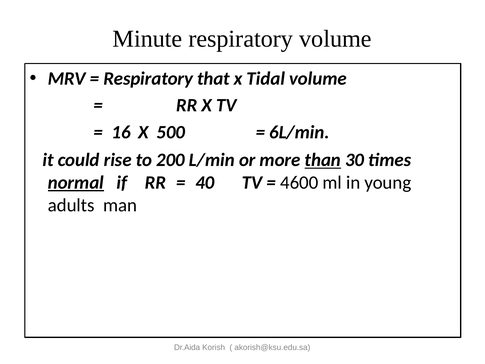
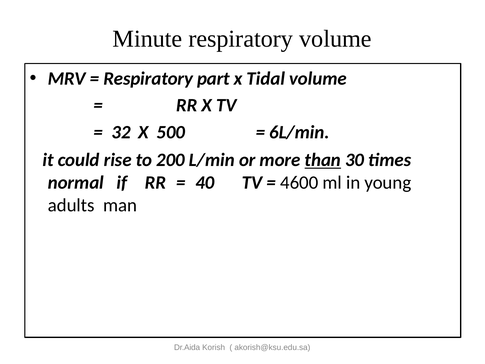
that: that -> part
16: 16 -> 32
normal underline: present -> none
